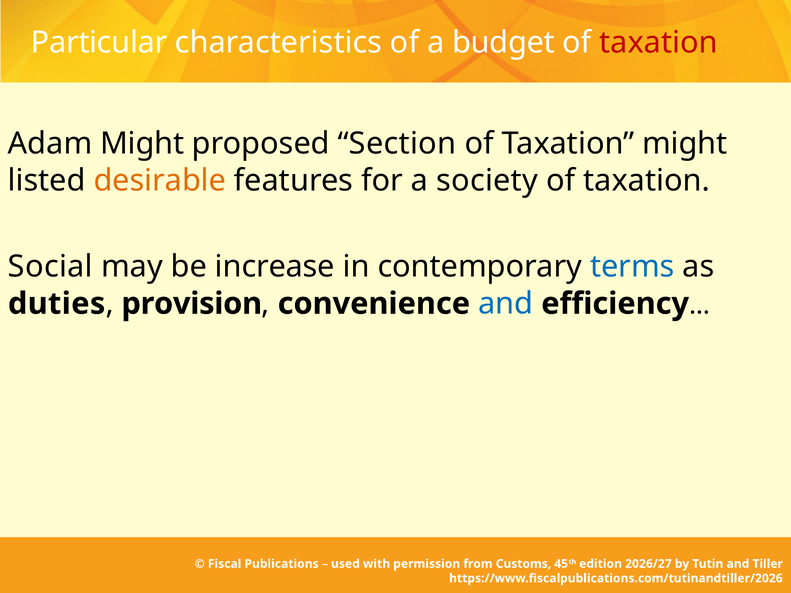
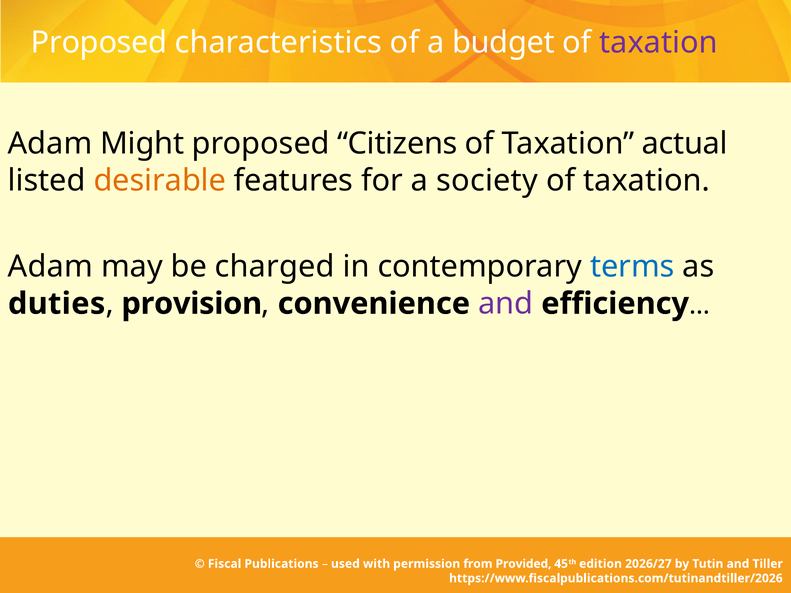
Particular at (99, 43): Particular -> Proposed
taxation at (659, 43) colour: red -> purple
Section: Section -> Citizens
Taxation might: might -> actual
Social at (50, 267): Social -> Adam
increase: increase -> charged
and at (506, 304) colour: blue -> purple
Customs: Customs -> Provided
